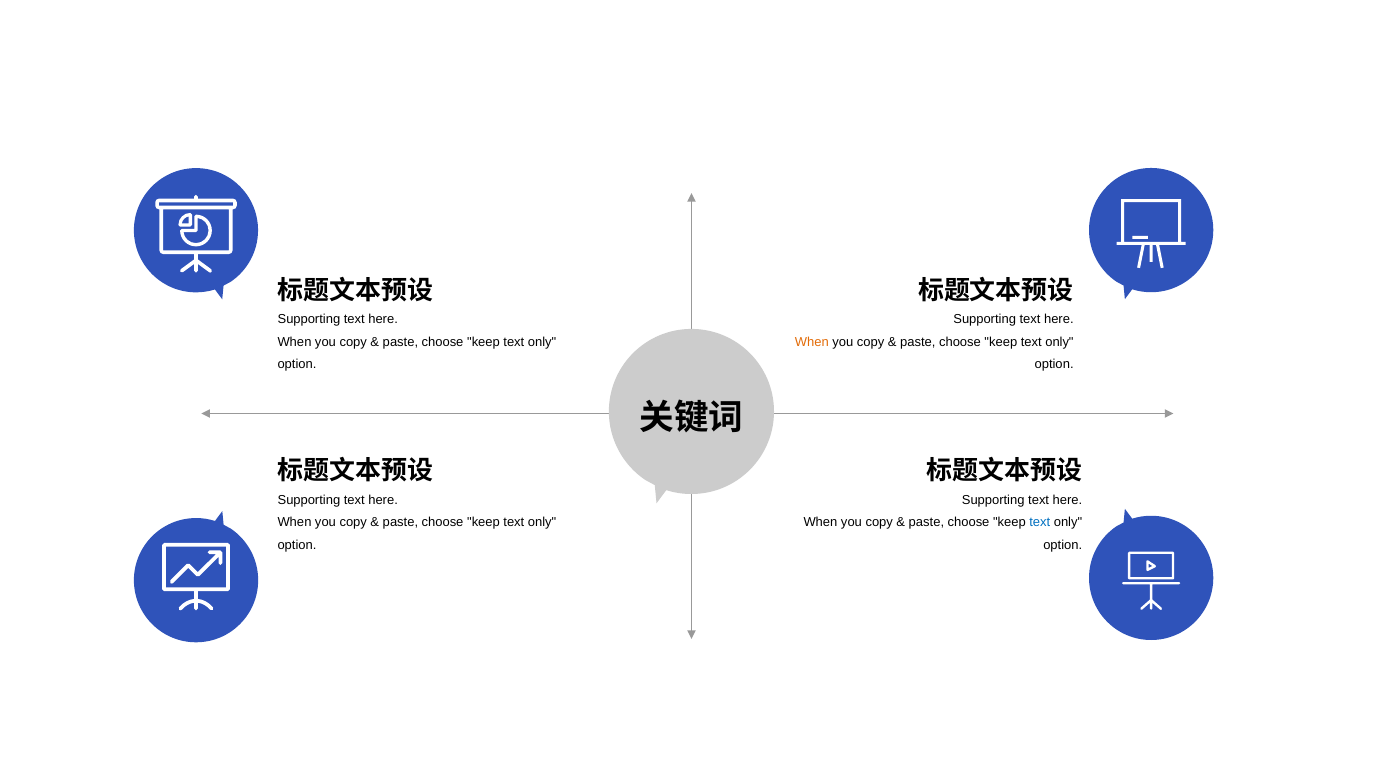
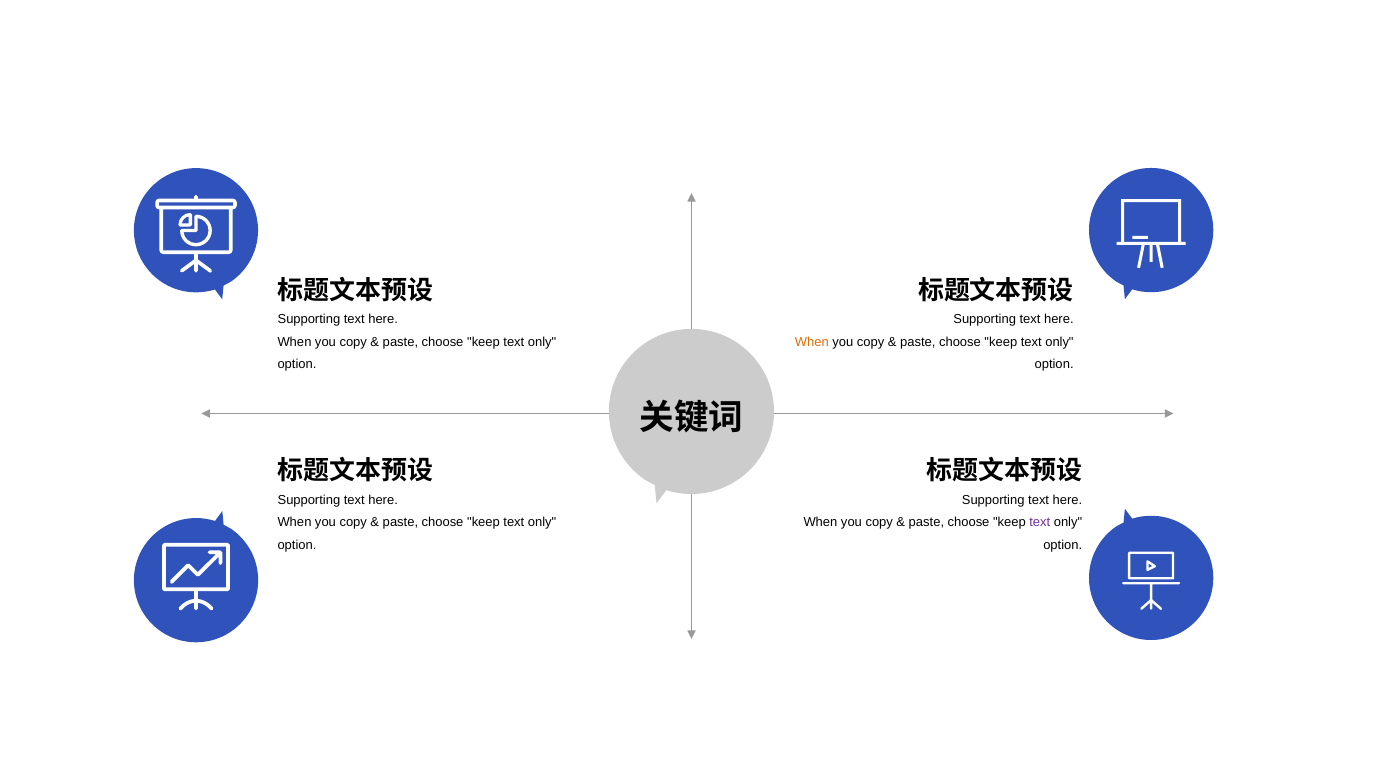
text at (1040, 523) colour: blue -> purple
